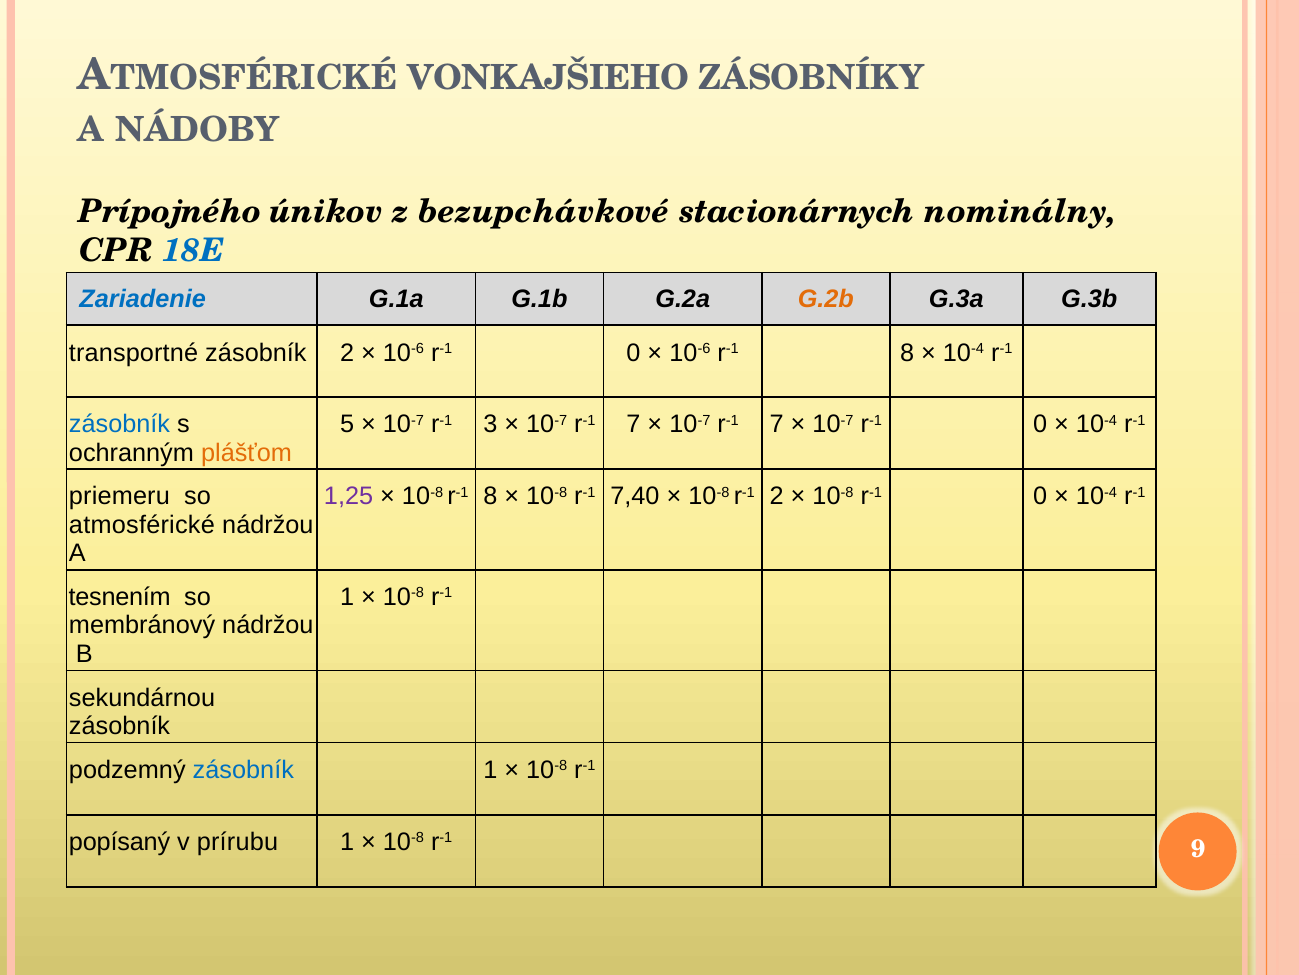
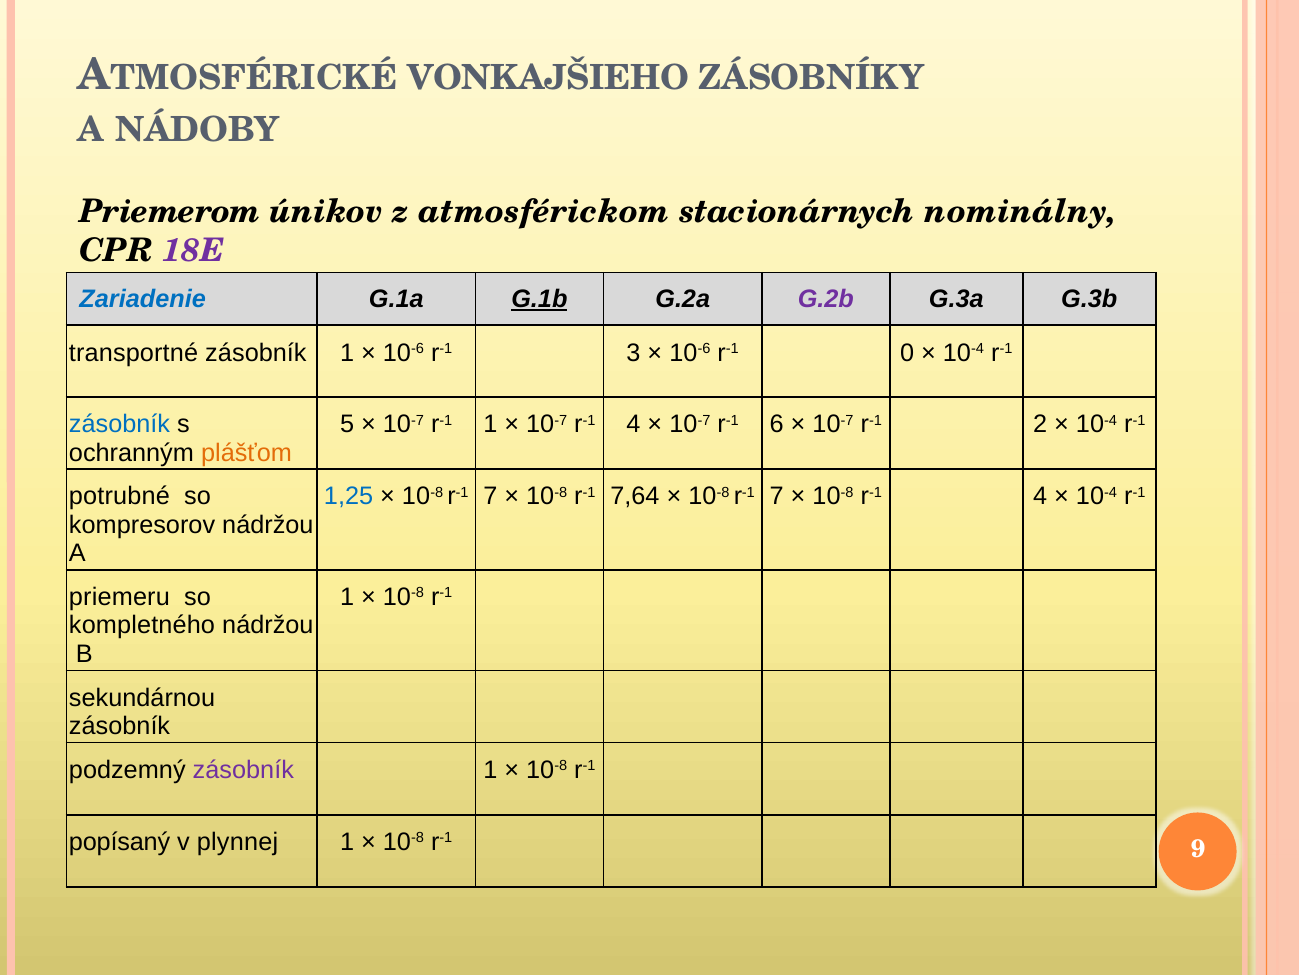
Prípojného: Prípojného -> Priemerom
bezupchávkové: bezupchávkové -> atmosférickom
18E colour: blue -> purple
G.1b underline: none -> present
G.2b colour: orange -> purple
2 at (347, 352): 2 -> 1
10-6 r-1 0: 0 -> 3
10-6 r-1 8: 8 -> 0
r-1 3: 3 -> 1
7 at (634, 424): 7 -> 4
7 at (777, 424): 7 -> 6
10-7 r-1 0: 0 -> 2
priemeru: priemeru -> potrubné
1,25 colour: purple -> blue
8 at (490, 496): 8 -> 7
7,40: 7,40 -> 7,64
2 at (777, 496): 2 -> 7
10-8 r-1 0: 0 -> 4
atmosférické: atmosférické -> kompresorov
tesnením: tesnením -> priemeru
membránový: membránový -> kompletného
zásobník at (243, 769) colour: blue -> purple
prírubu: prírubu -> plynnej
